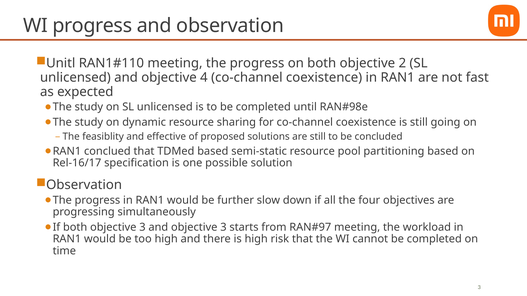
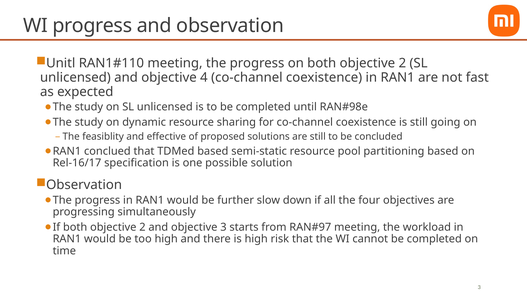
If both objective 3: 3 -> 2
